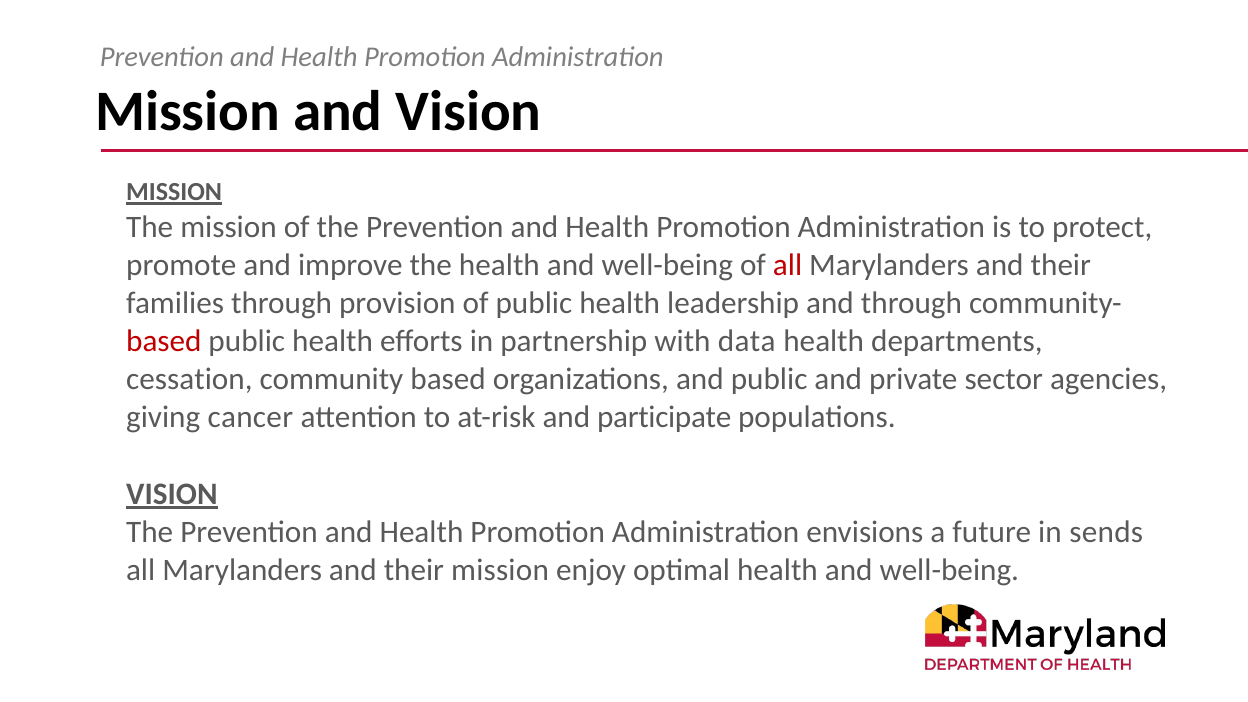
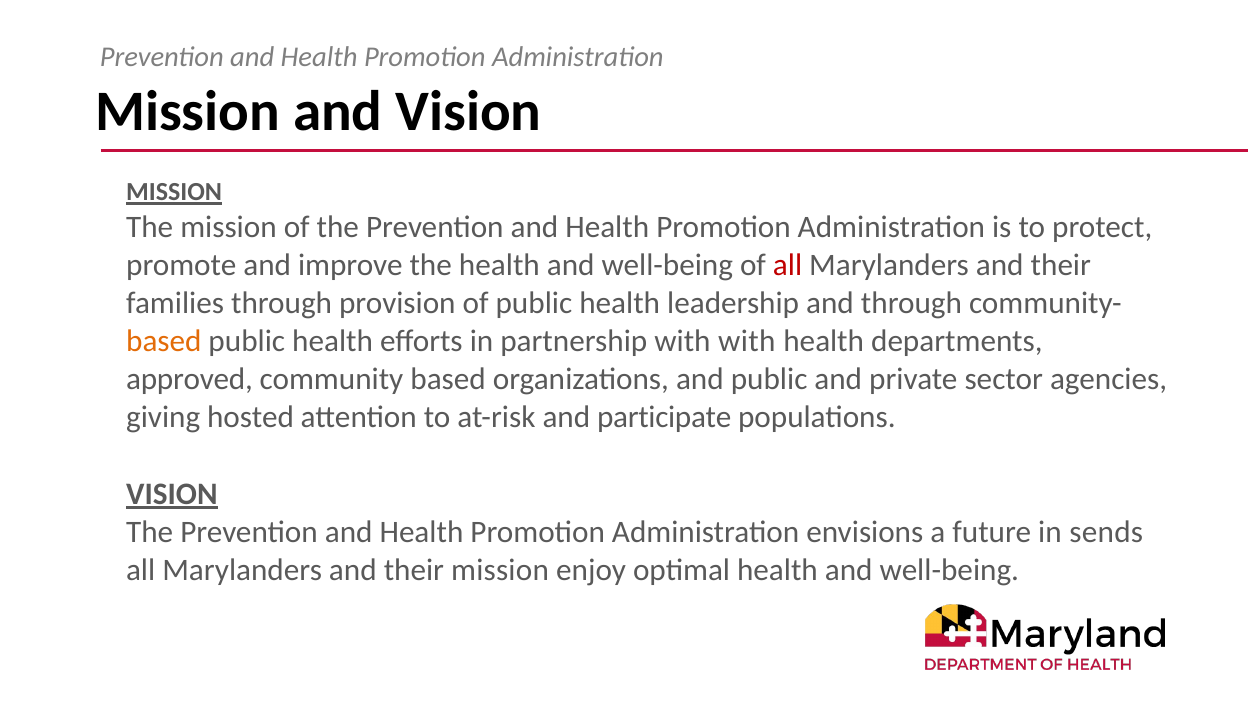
based at (164, 342) colour: red -> orange
with data: data -> with
cessation: cessation -> approved
cancer: cancer -> hosted
